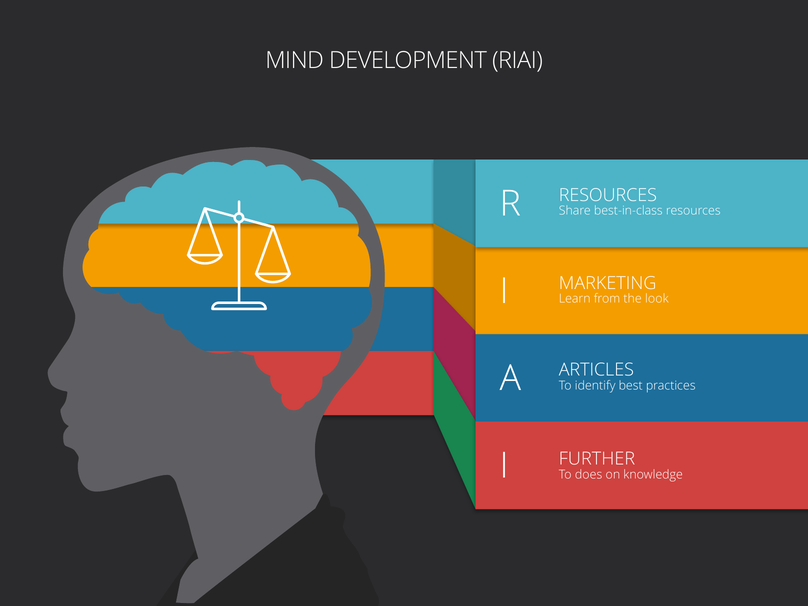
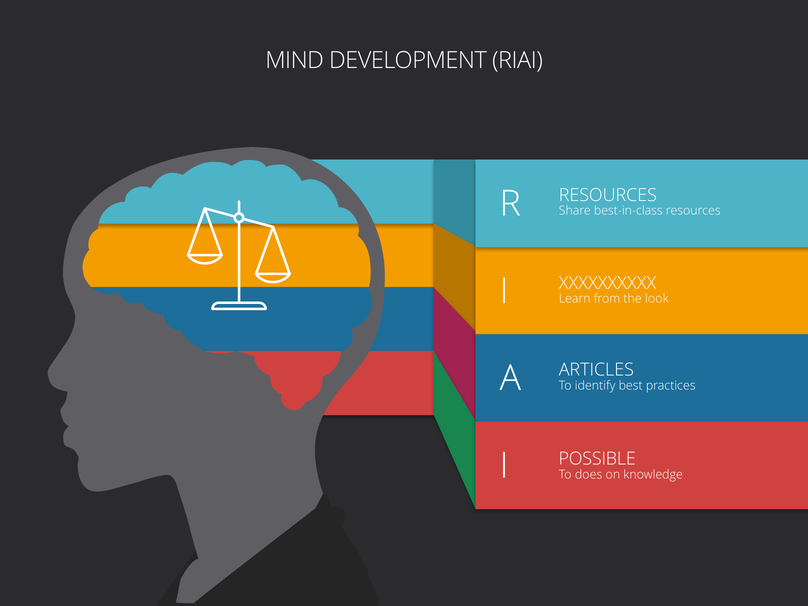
MARKETING: MARKETING -> XXXXXXXXXX
FURTHER: FURTHER -> POSSIBLE
